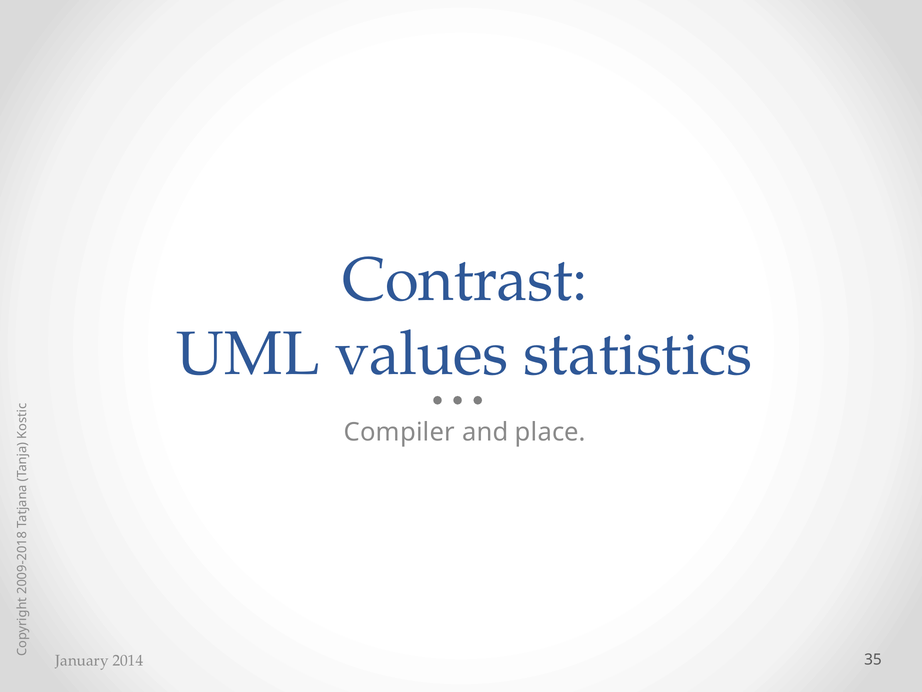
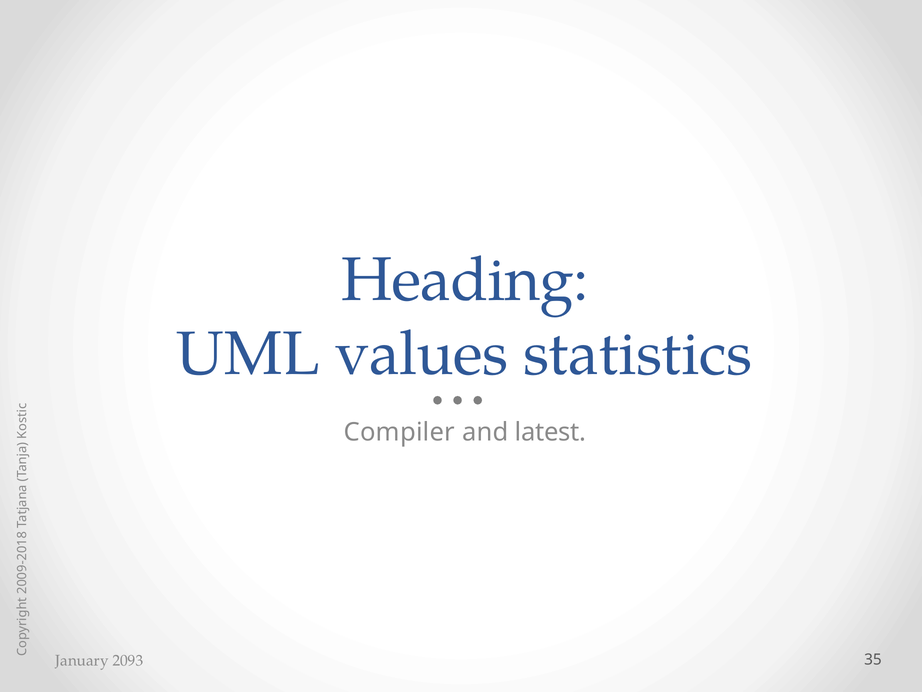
Contrast: Contrast -> Heading
place: place -> latest
2014: 2014 -> 2093
